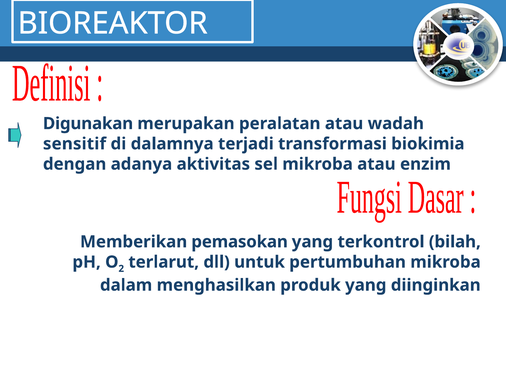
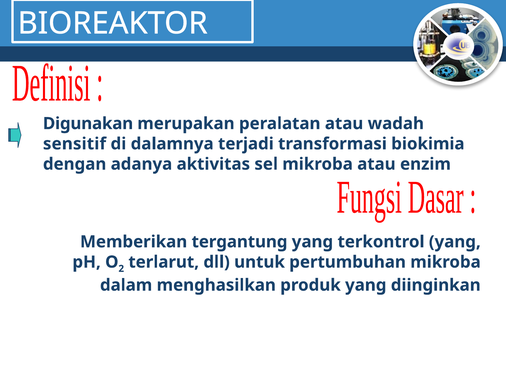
pemasokan: pemasokan -> tergantung
terkontrol bilah: bilah -> yang
